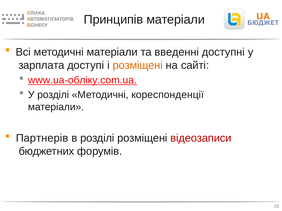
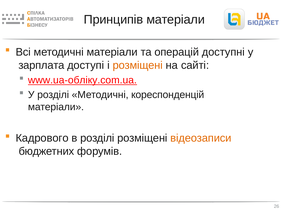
введенні: введенні -> операцій
кореспонденції: кореспонденції -> кореспонденцій
Партнерів: Партнерів -> Кадрового
відеозаписи colour: red -> orange
